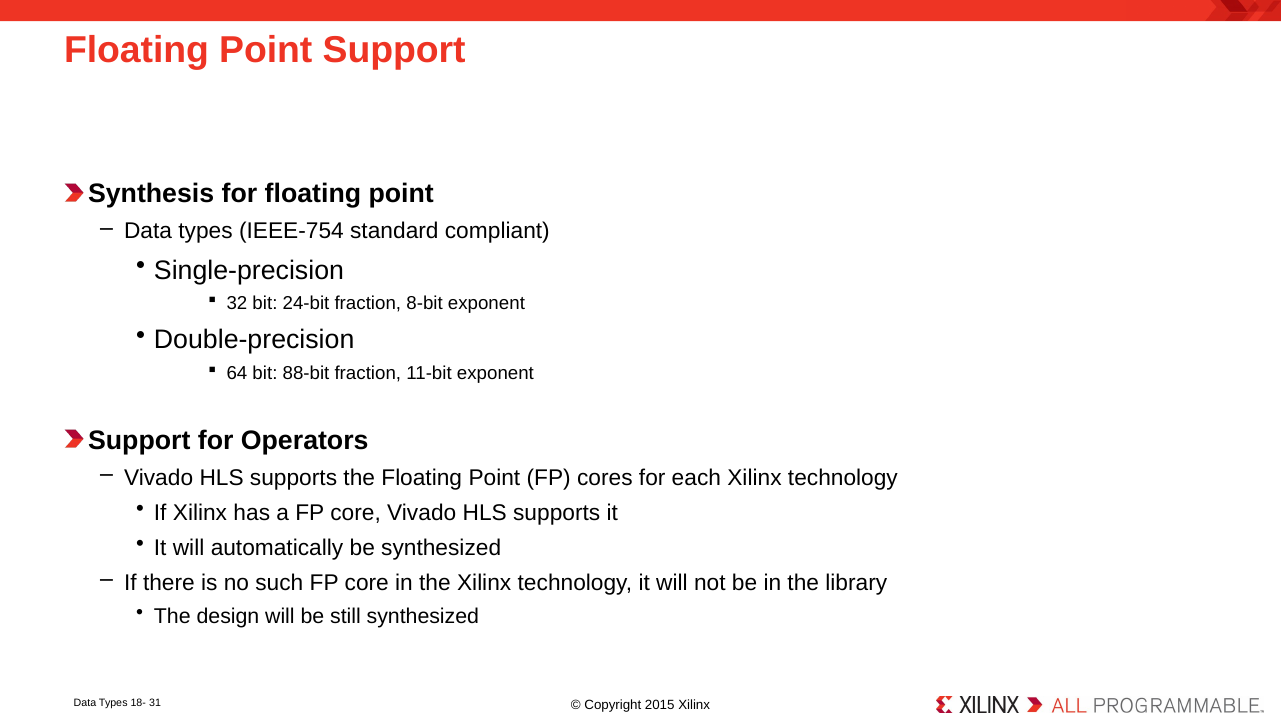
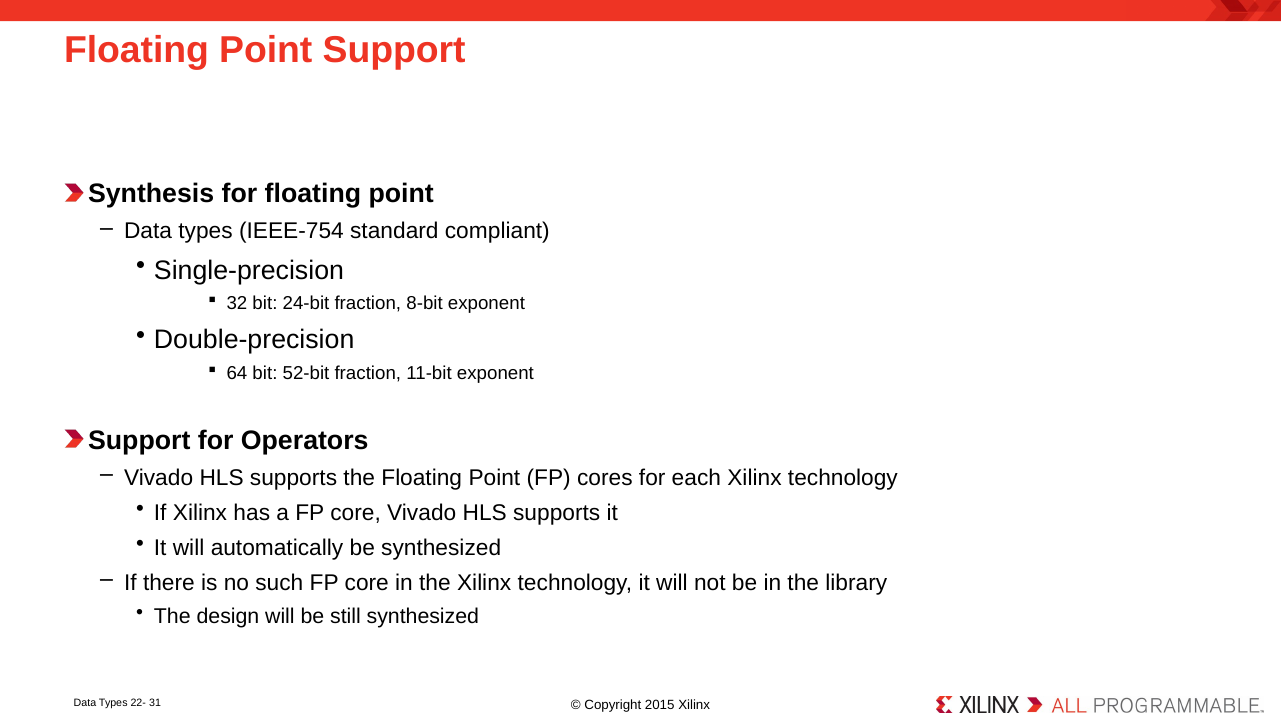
88-bit: 88-bit -> 52-bit
18-: 18- -> 22-
